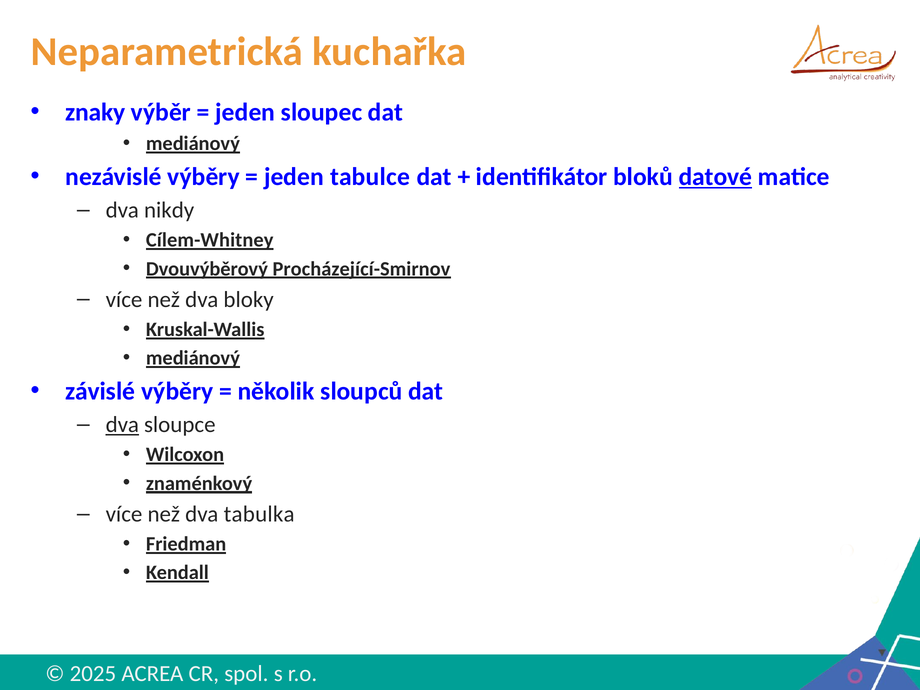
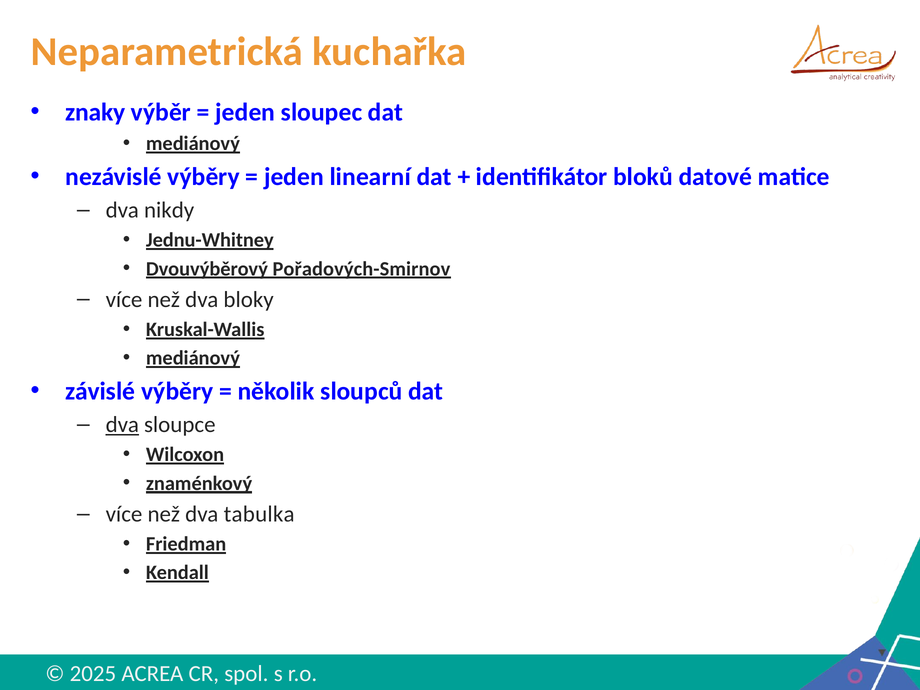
tabulce: tabulce -> linearní
datové underline: present -> none
Cílem-Whitney: Cílem-Whitney -> Jednu-Whitney
Procházející-Smirnov: Procházející-Smirnov -> Pořadových-Smirnov
